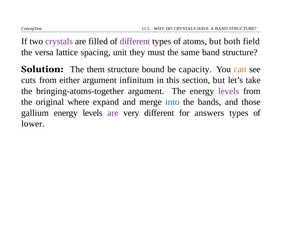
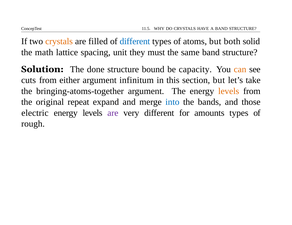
crystals at (59, 42) colour: purple -> orange
different at (135, 42) colour: purple -> blue
field: field -> solid
versa: versa -> math
them: them -> done
levels at (229, 91) colour: purple -> orange
where: where -> repeat
gallium: gallium -> electric
answers: answers -> amounts
lower: lower -> rough
